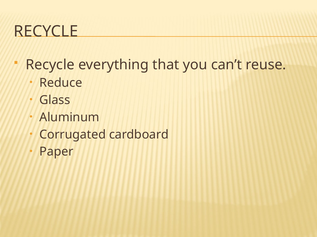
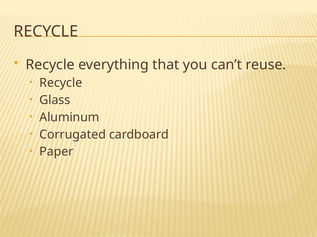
Reduce at (61, 83): Reduce -> Recycle
